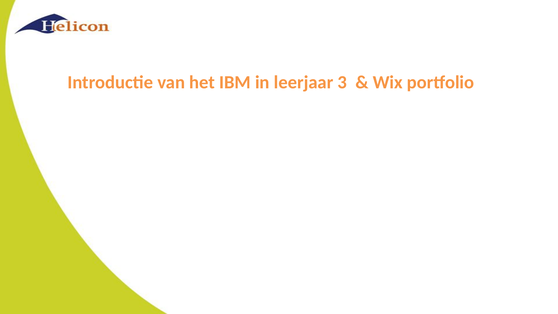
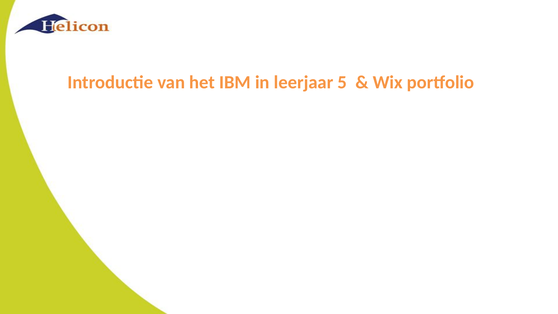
3: 3 -> 5
